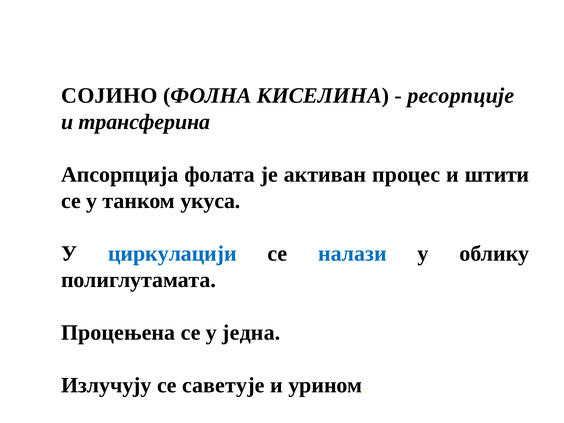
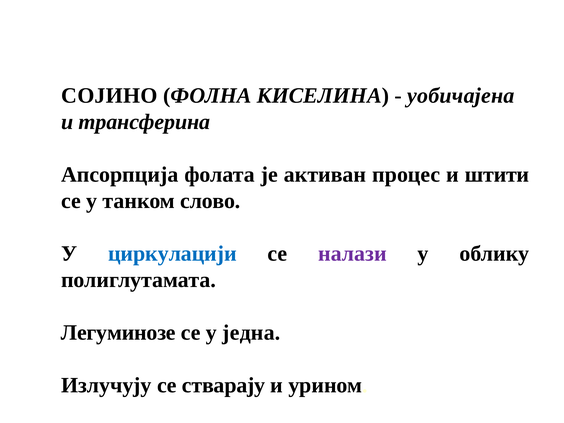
ресорпције: ресорпције -> уобичајена
укуса: укуса -> слово
налази colour: blue -> purple
Процењена: Процењена -> Легуминозе
саветује: саветује -> стварају
